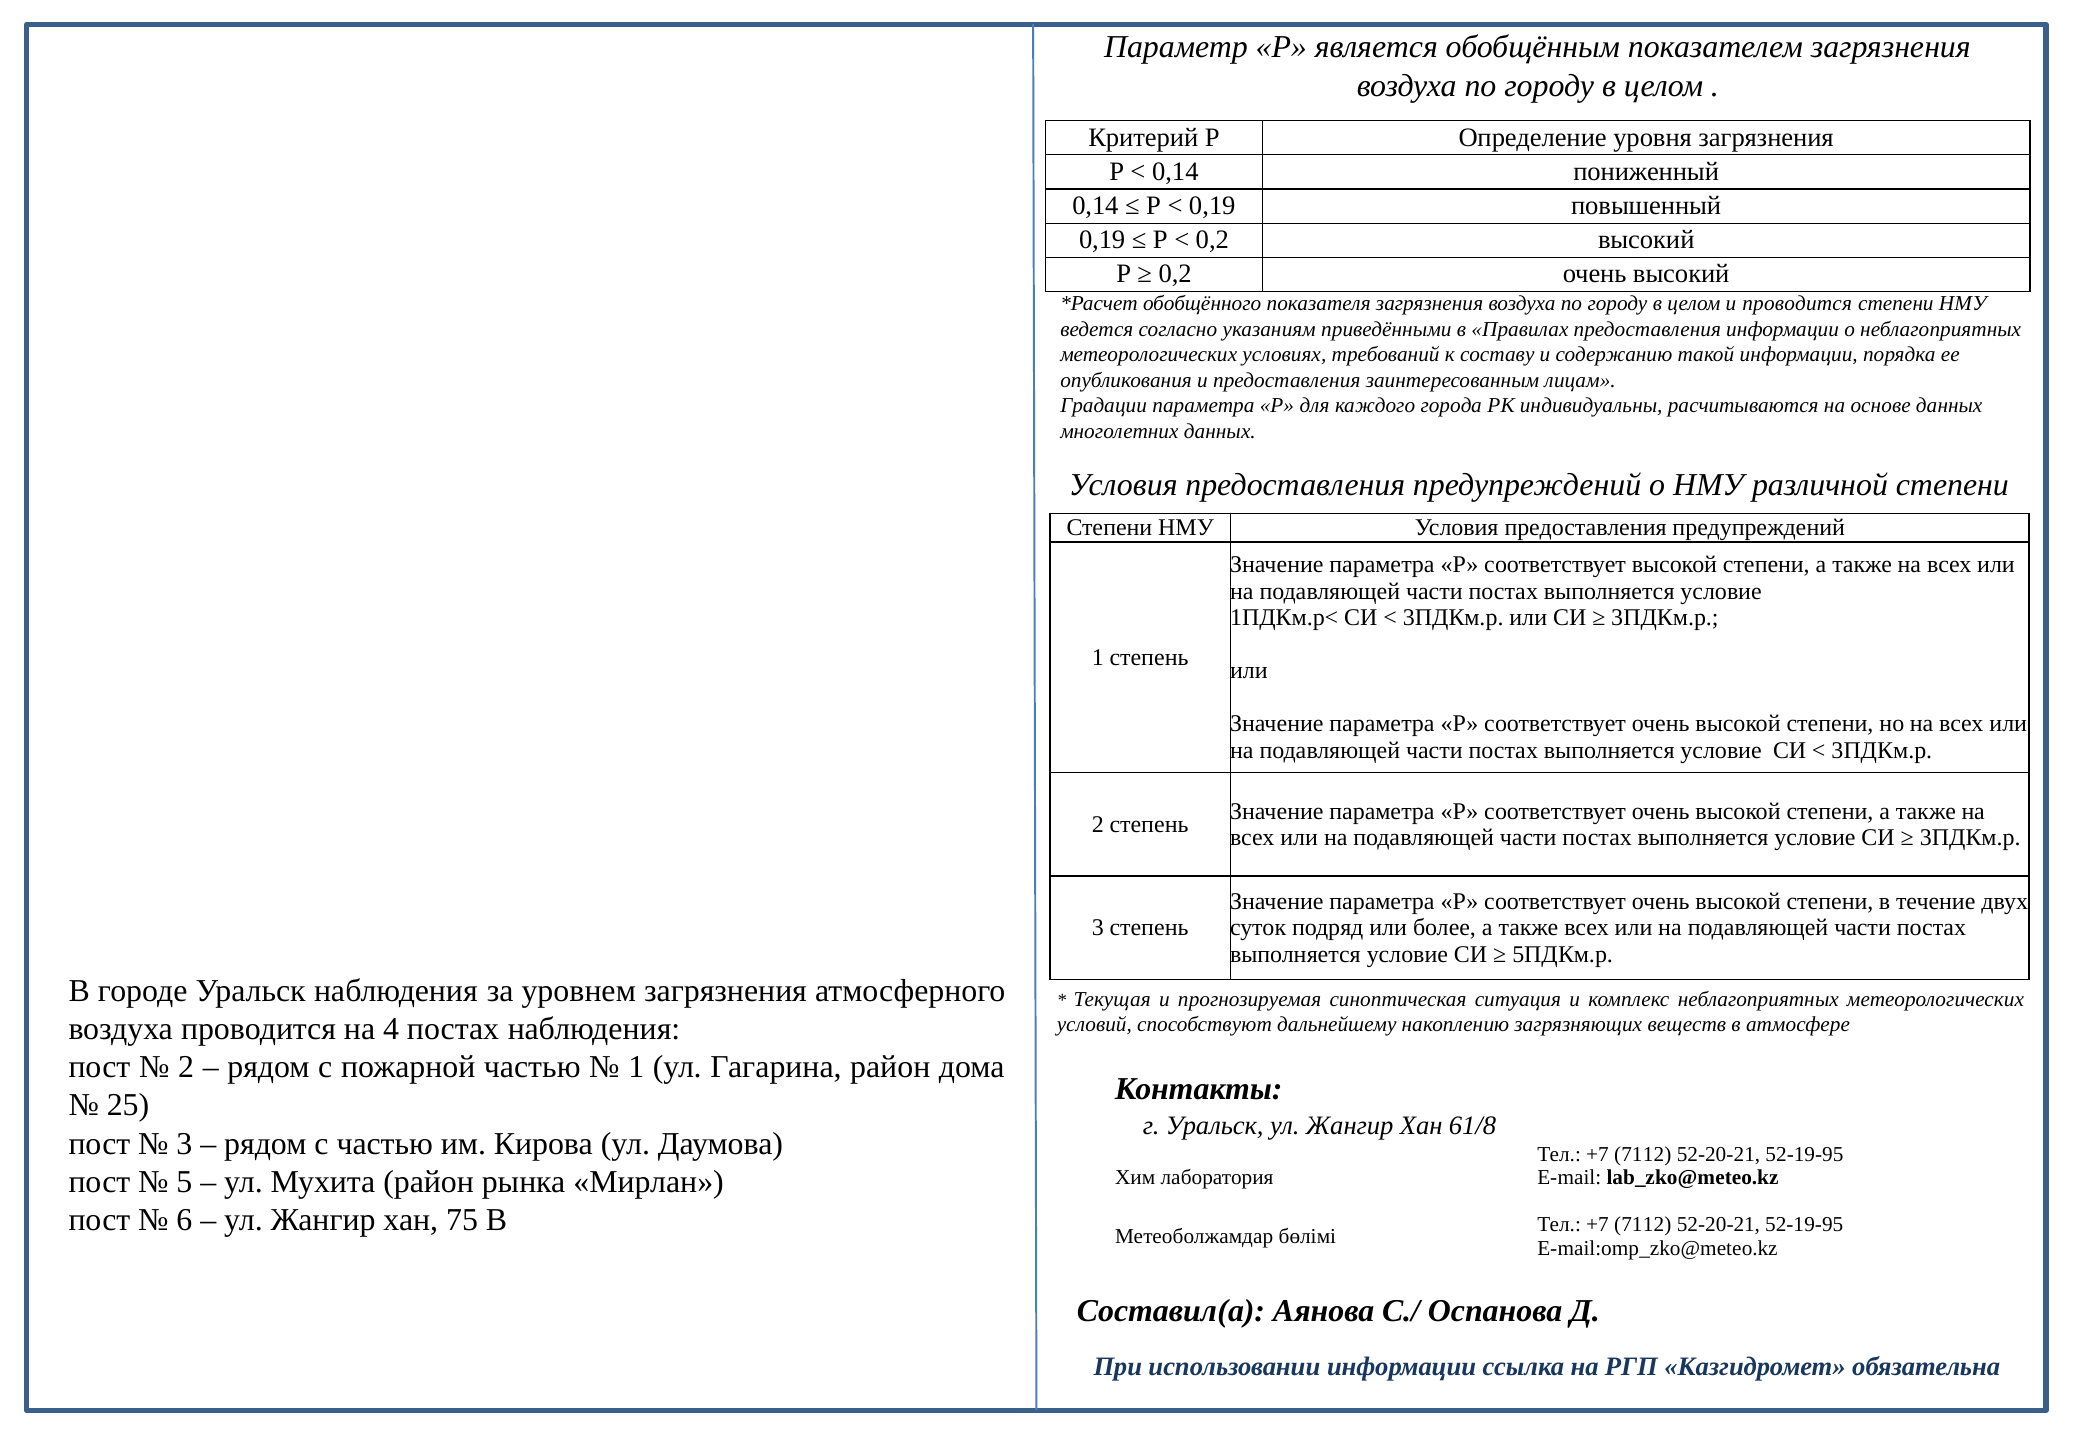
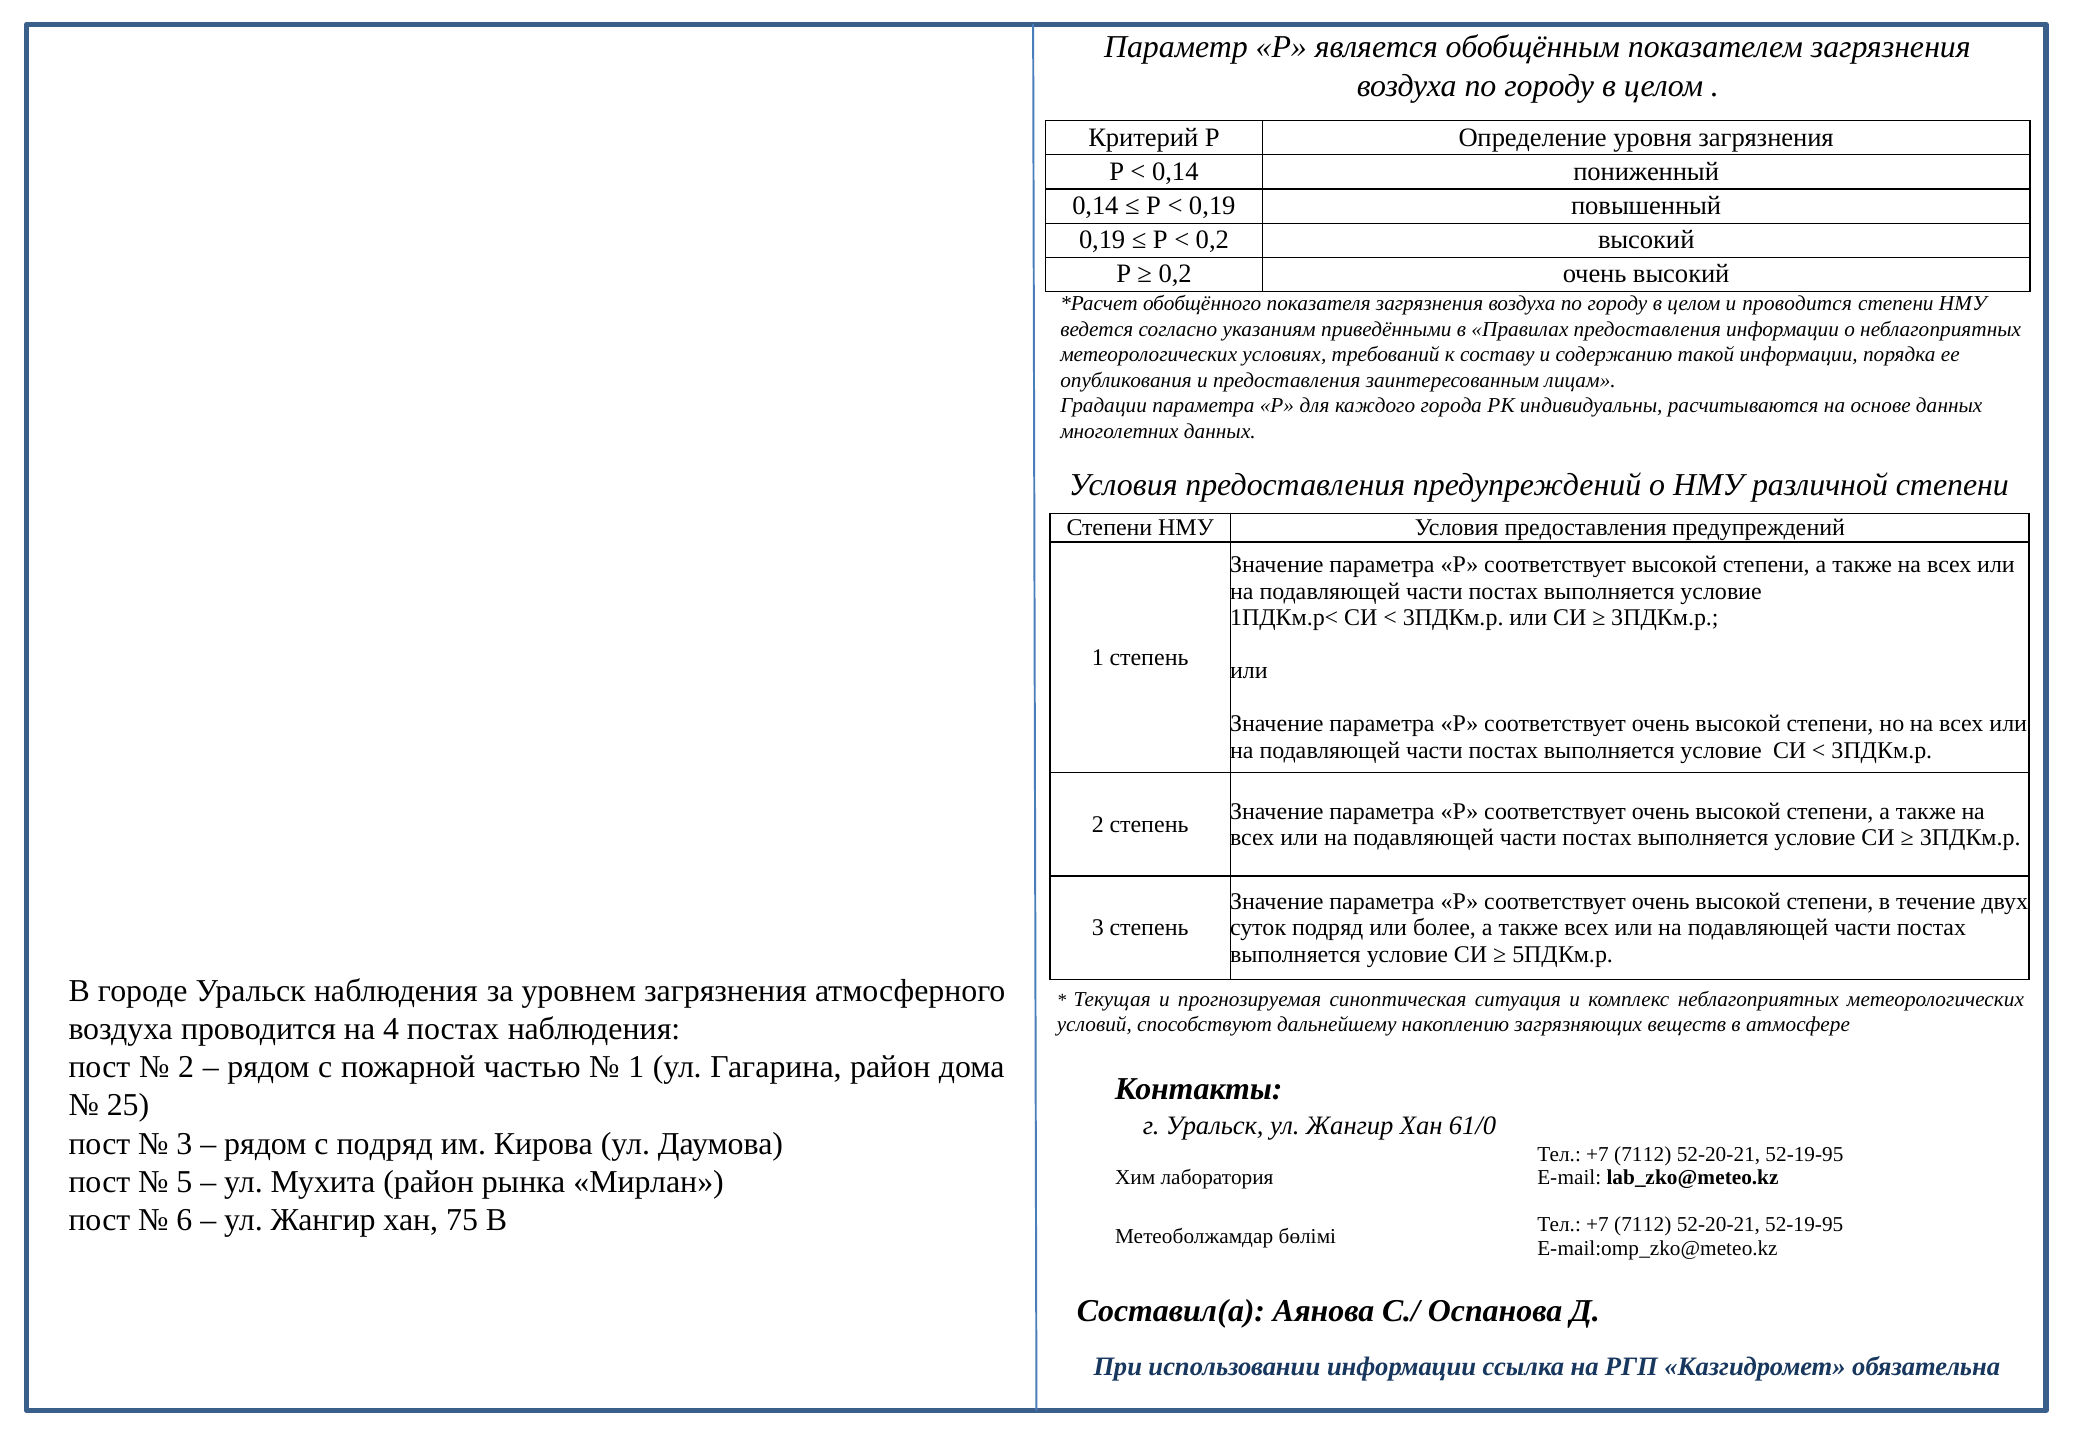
61/8: 61/8 -> 61/0
с частью: частью -> подряд
